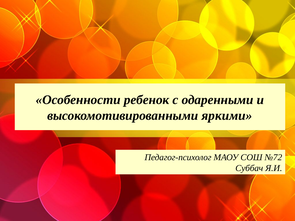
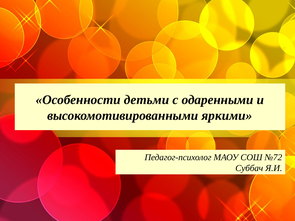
ребенок: ребенок -> детьми
